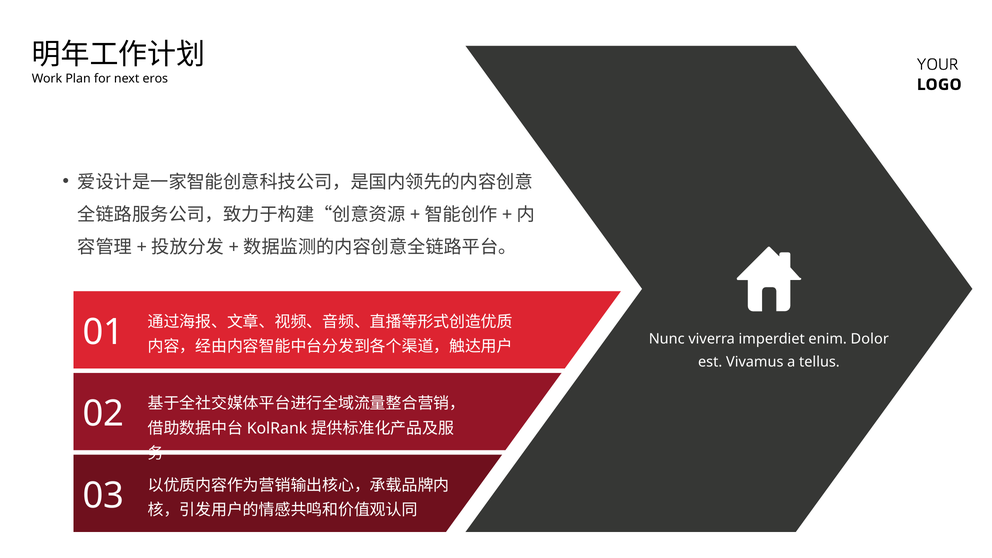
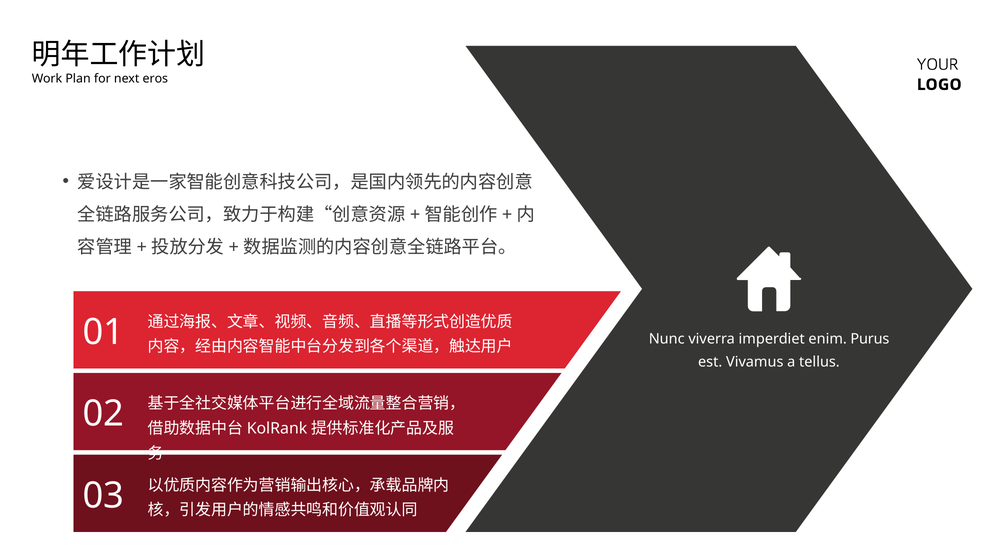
Dolor: Dolor -> Purus
